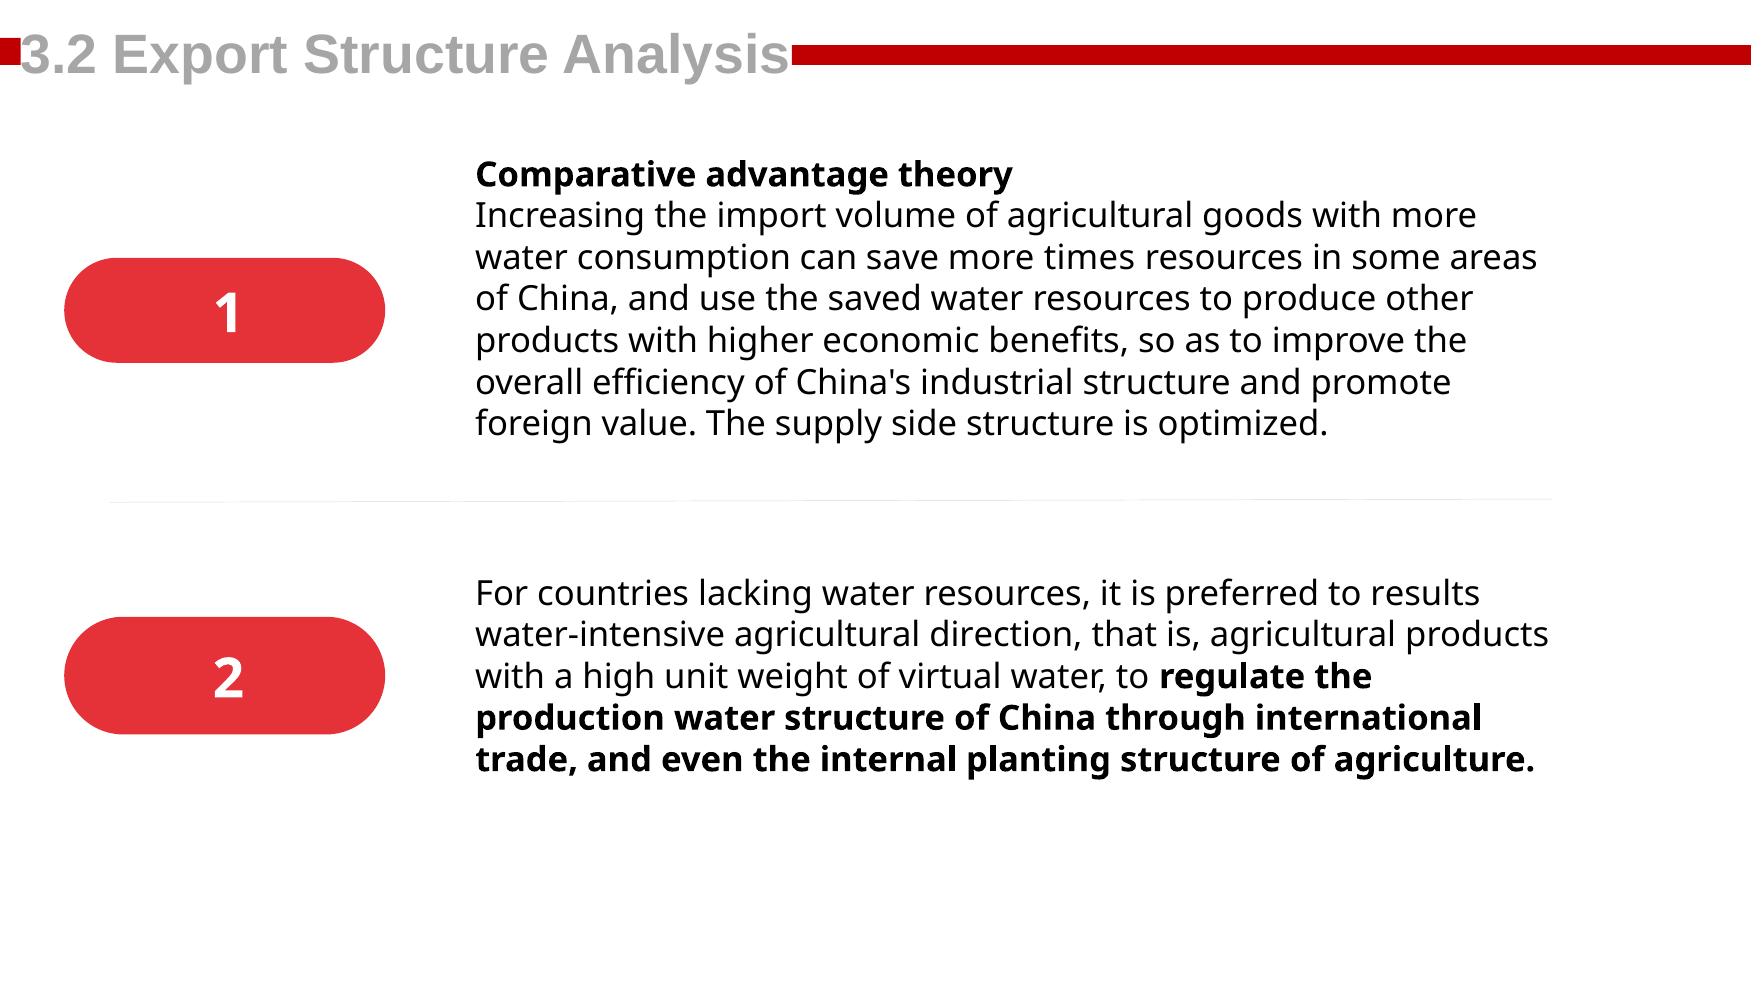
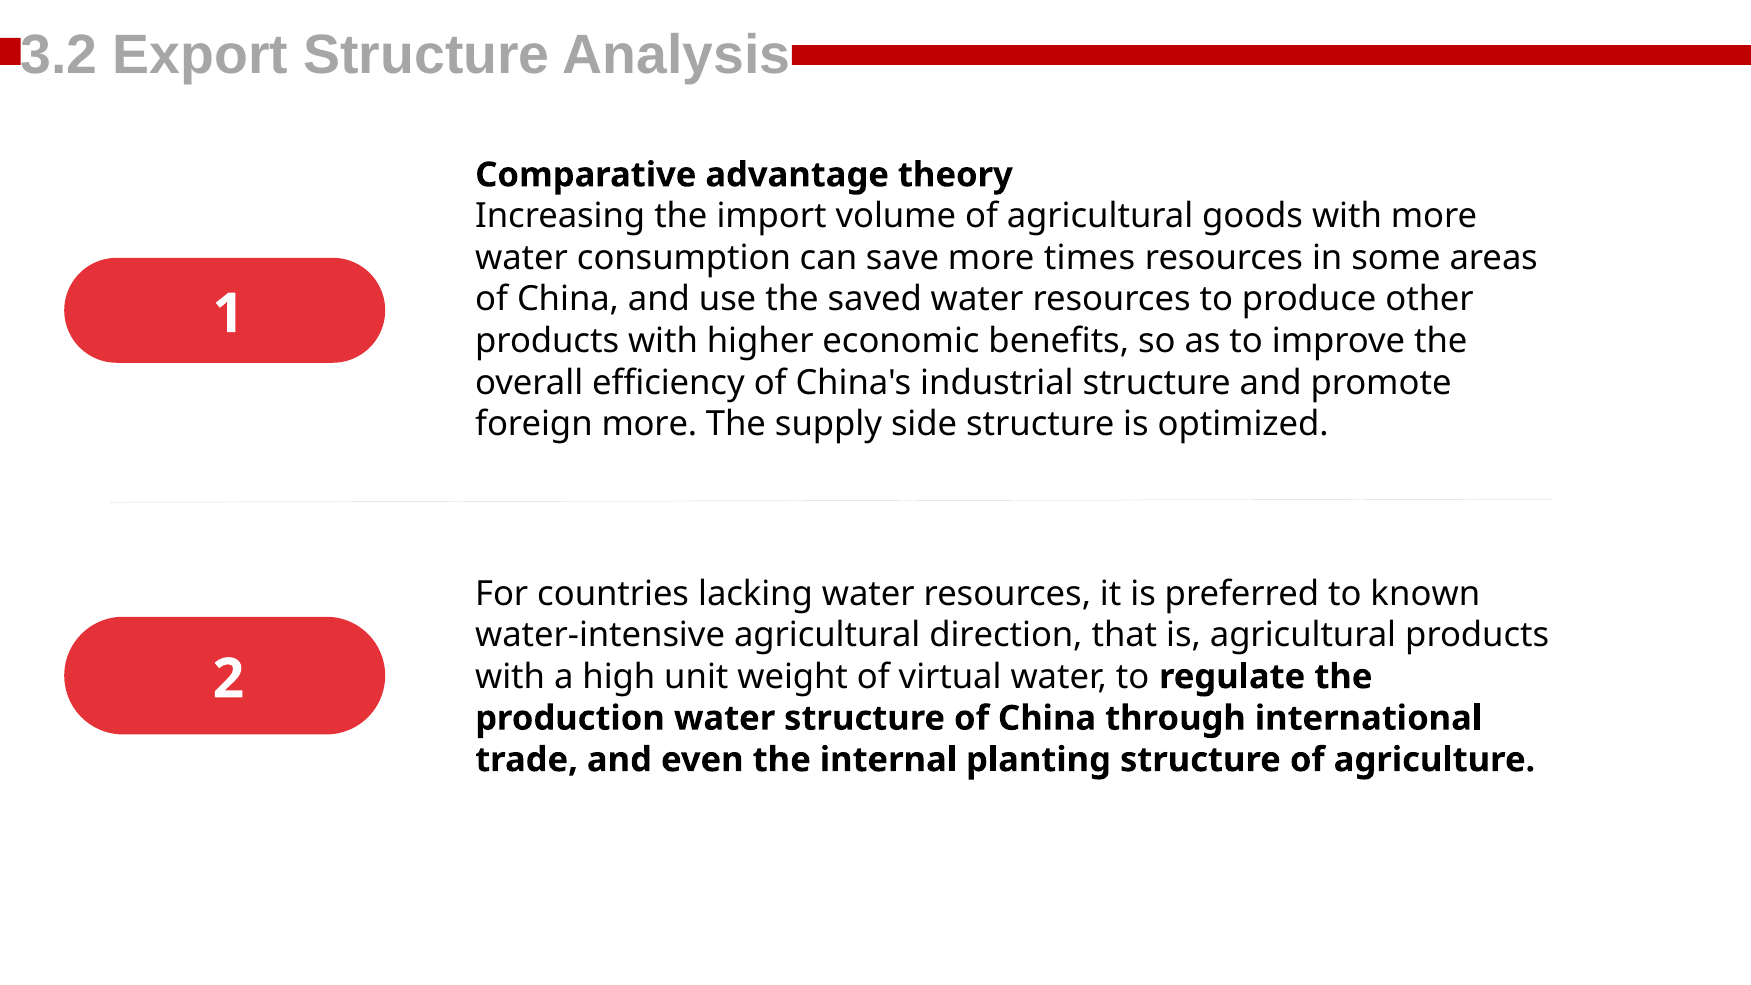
foreign value: value -> more
results: results -> known
